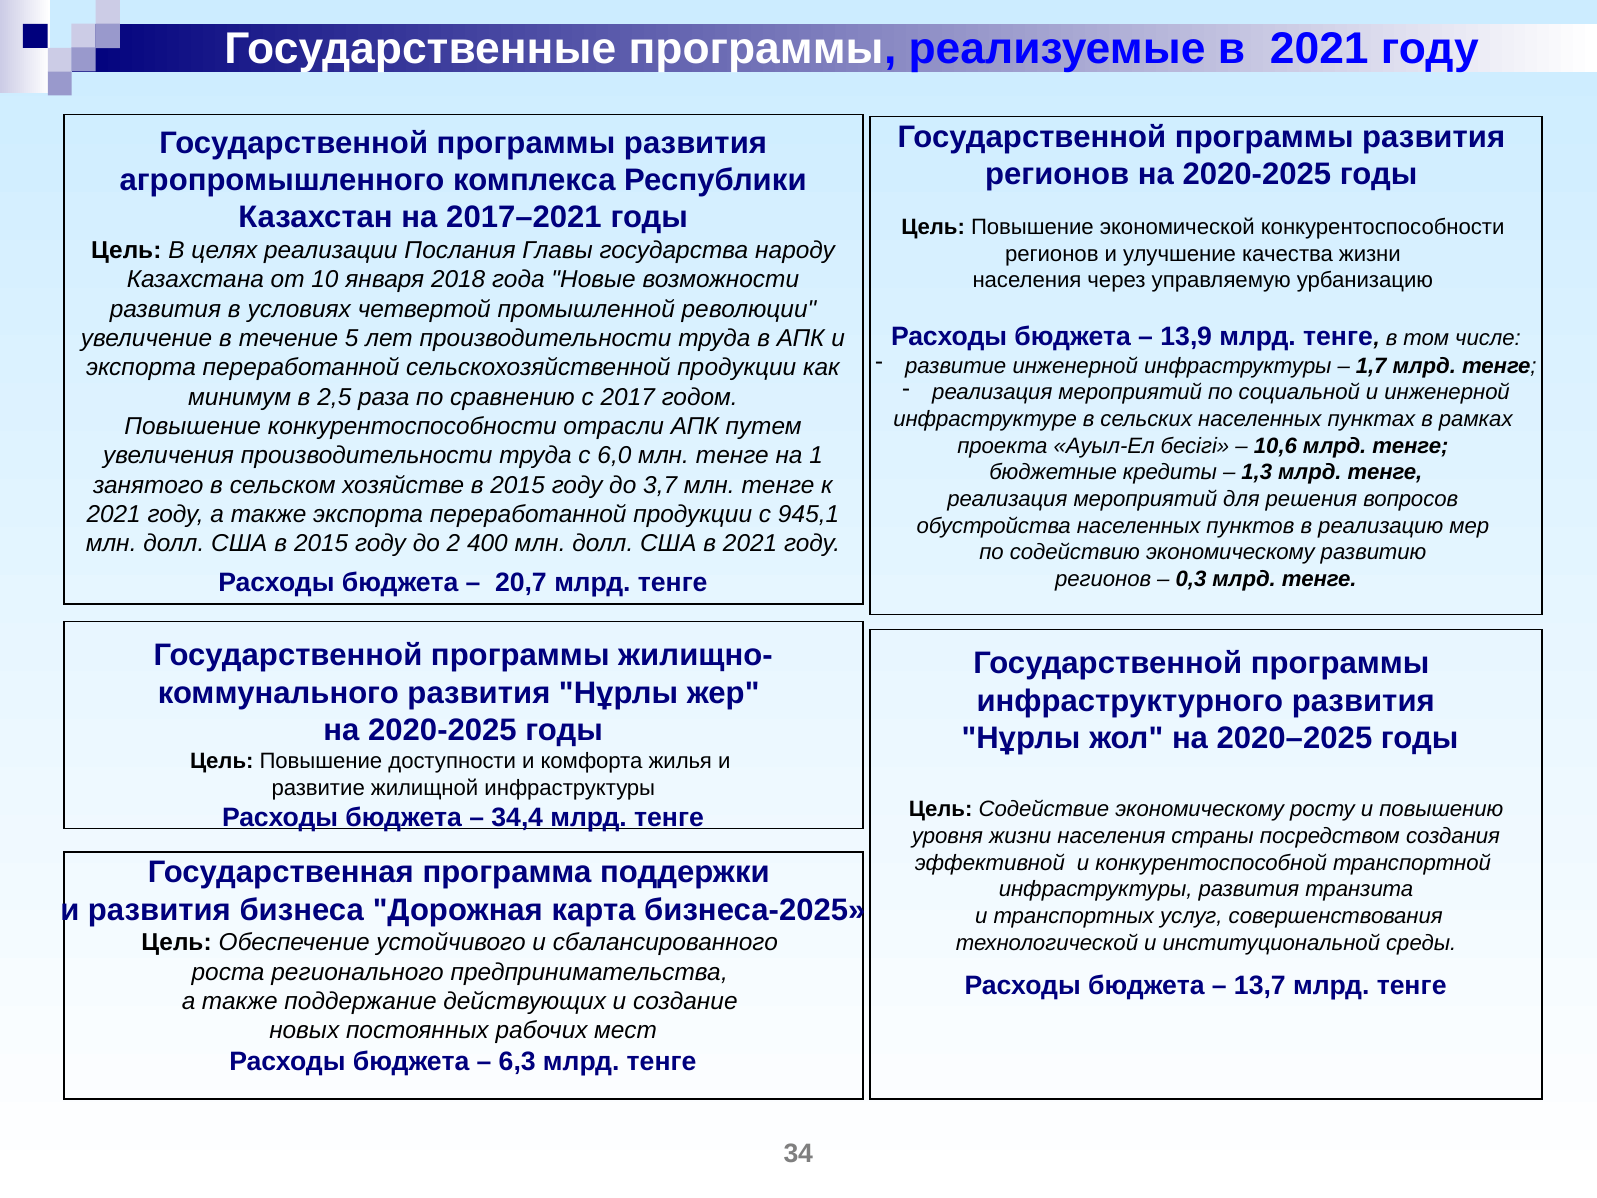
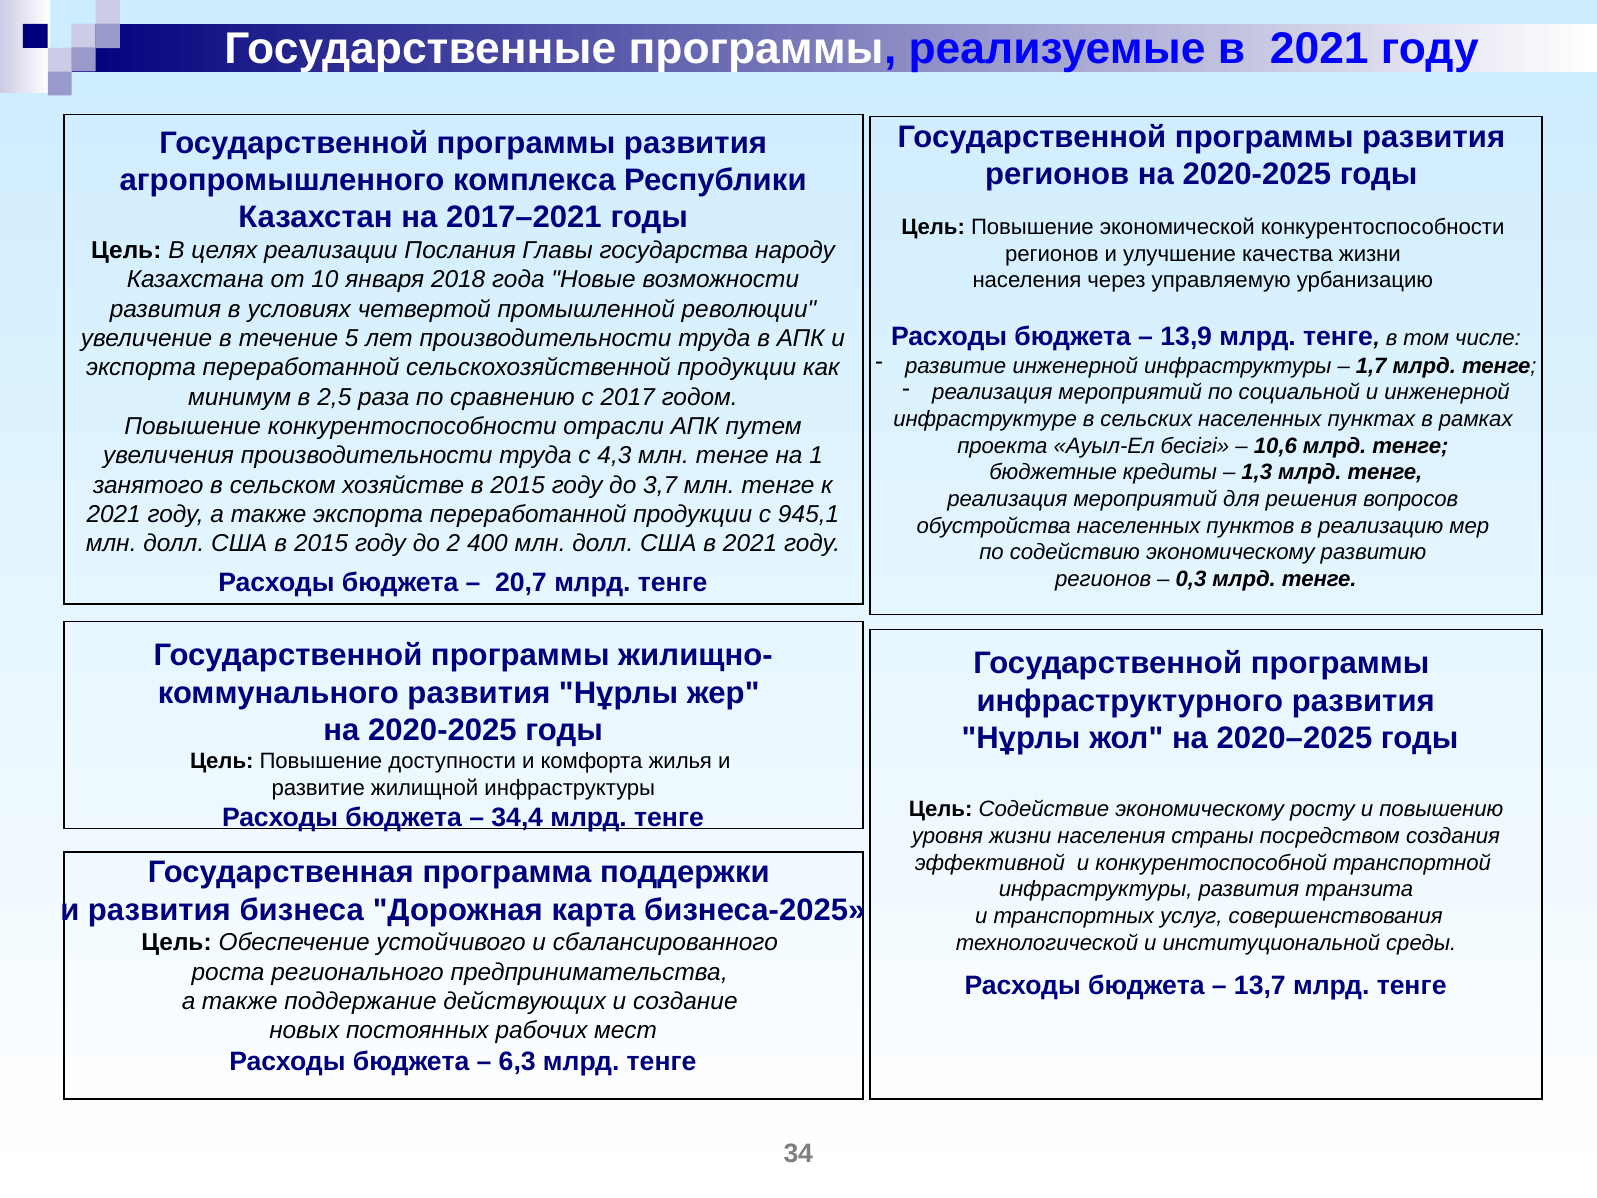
6,0: 6,0 -> 4,3
